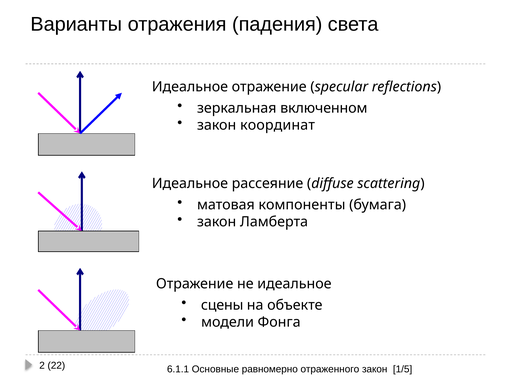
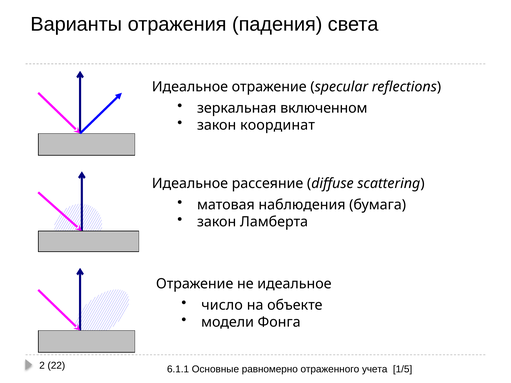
компоненты: компоненты -> наблюдения
сцены: сцены -> число
отраженного закон: закон -> учета
